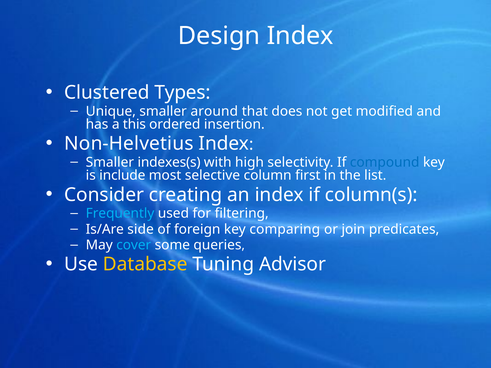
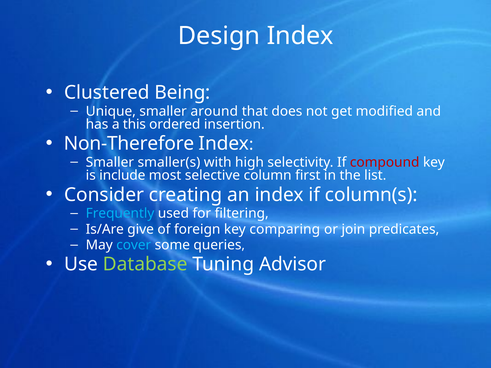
Types: Types -> Being
Non-Helvetius: Non-Helvetius -> Non-Therefore
indexes(s: indexes(s -> smaller(s
compound colour: blue -> red
side: side -> give
Database colour: yellow -> light green
